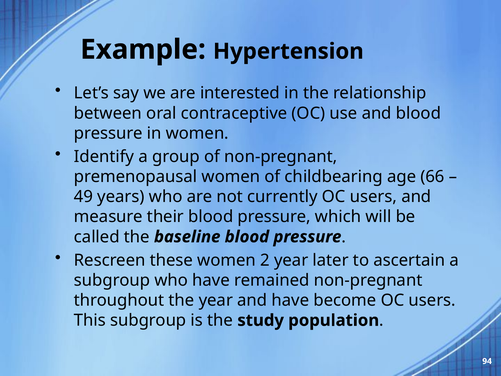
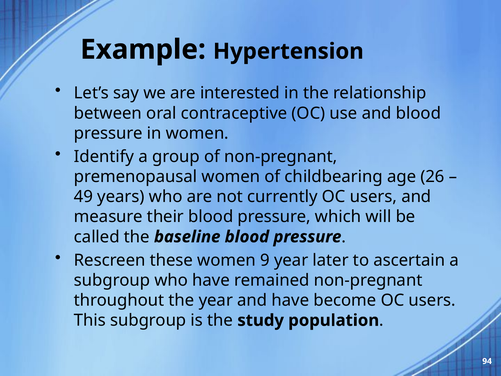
66: 66 -> 26
2: 2 -> 9
